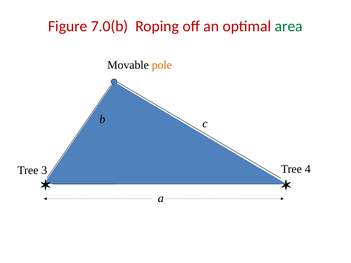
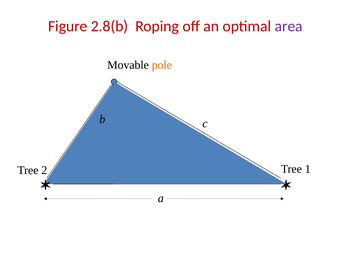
7.0(b: 7.0(b -> 2.8(b
area colour: green -> purple
3: 3 -> 2
4: 4 -> 1
